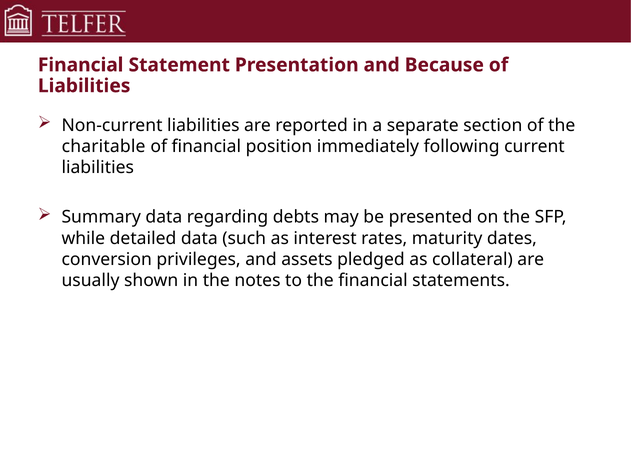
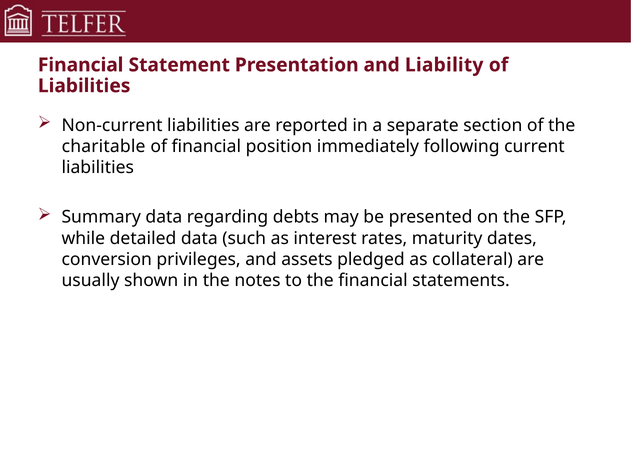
Because: Because -> Liability
